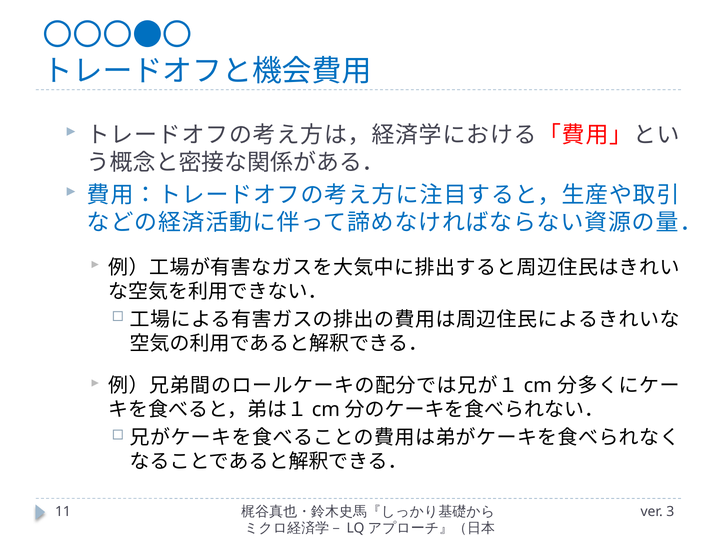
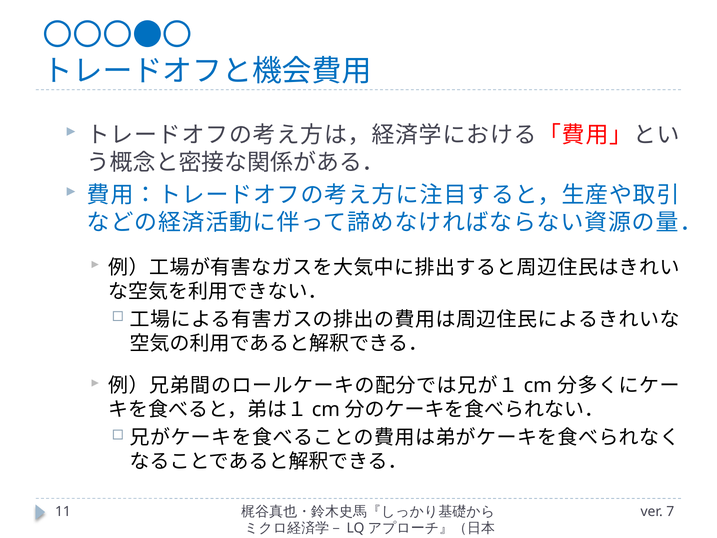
3: 3 -> 7
